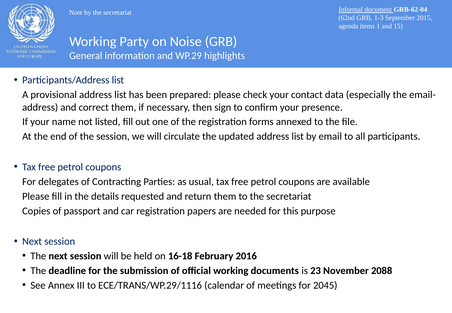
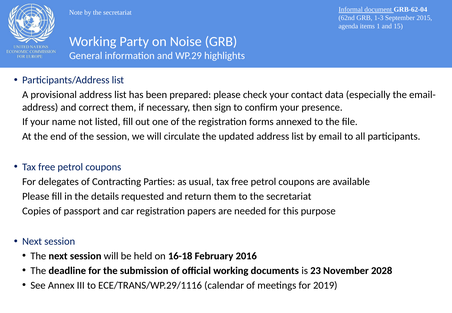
2088: 2088 -> 2028
2045: 2045 -> 2019
